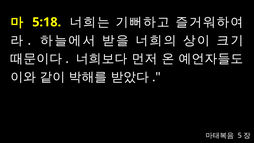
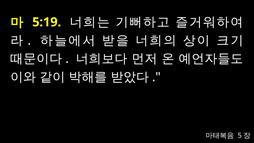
5:18: 5:18 -> 5:19
